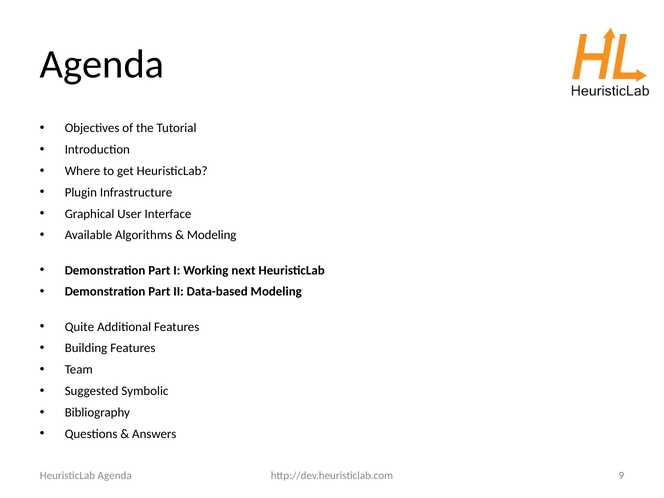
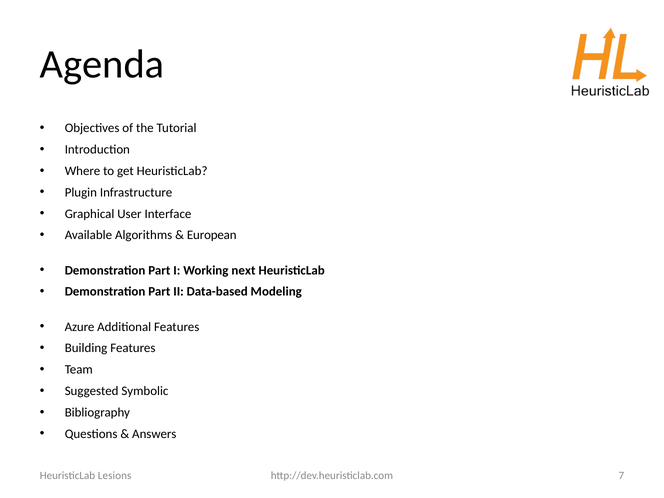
Modeling at (212, 235): Modeling -> European
Quite: Quite -> Azure
9: 9 -> 7
HeuristicLab Agenda: Agenda -> Lesions
